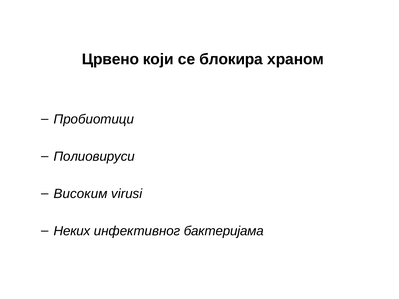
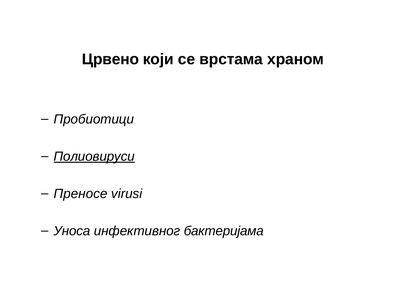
блокира: блокира -> врстама
Полиовируси underline: none -> present
Високим: Високим -> Преносе
Неких: Неких -> Уноса
